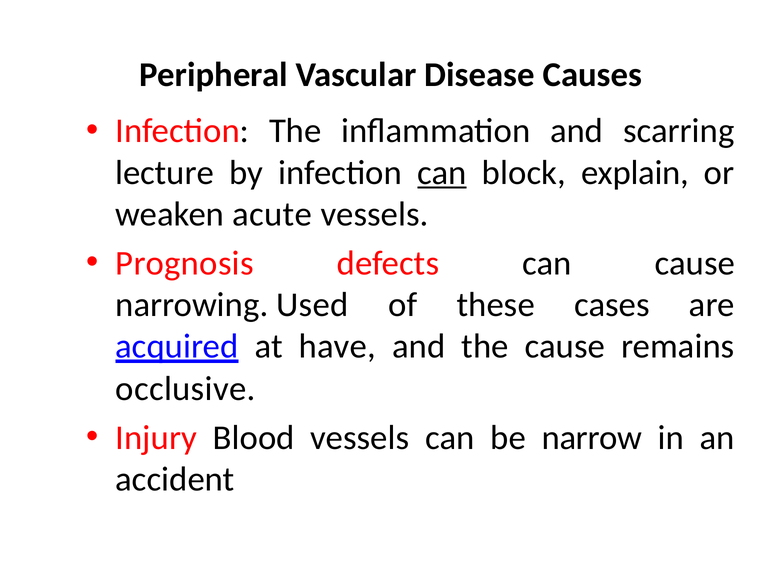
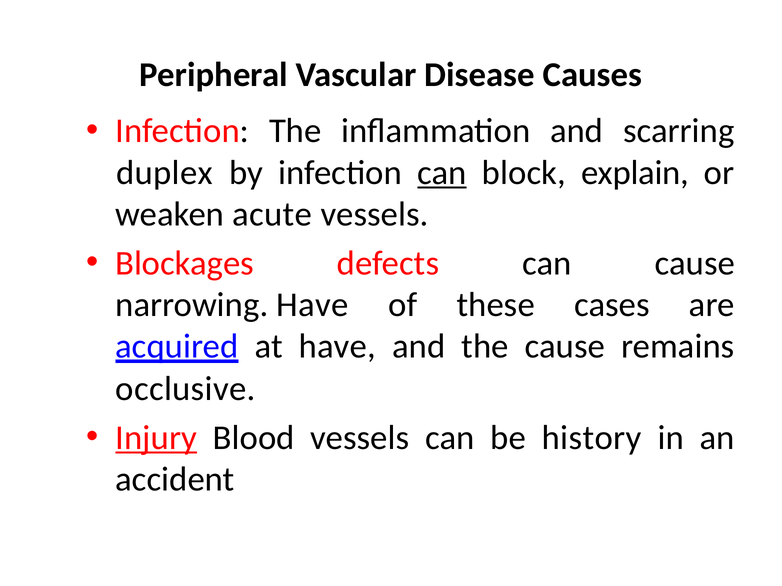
lecture: lecture -> duplex
Prognosis: Prognosis -> Blockages
narrowing Used: Used -> Have
Injury underline: none -> present
narrow: narrow -> history
